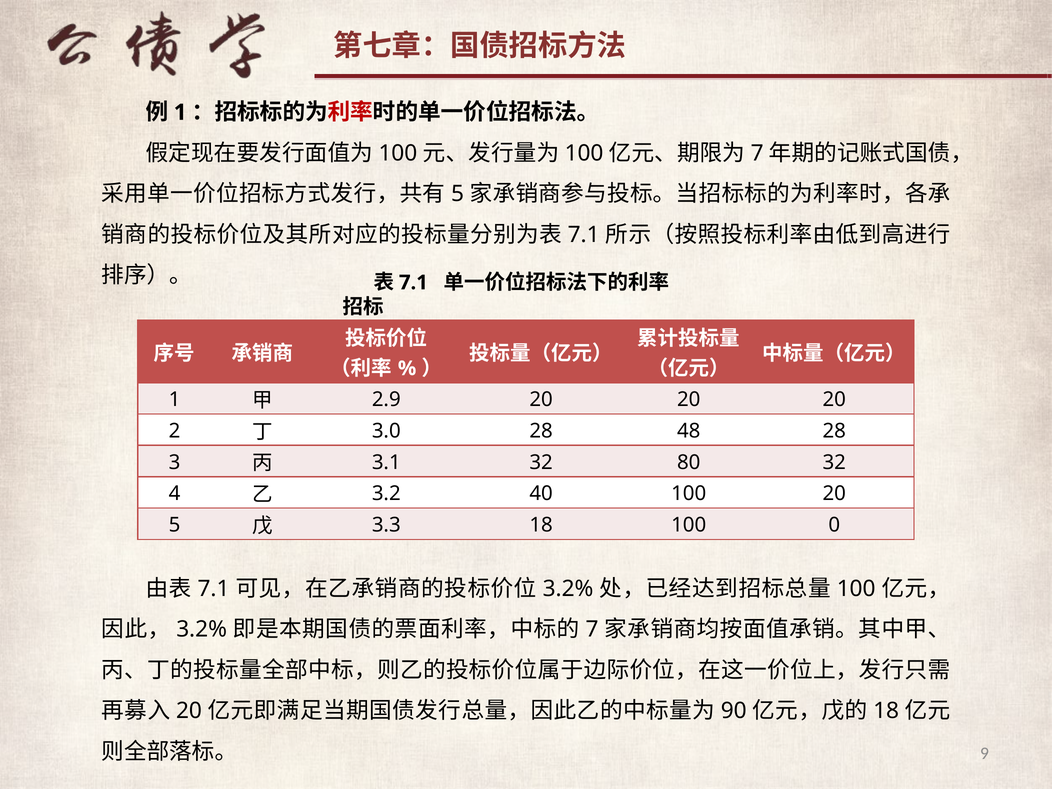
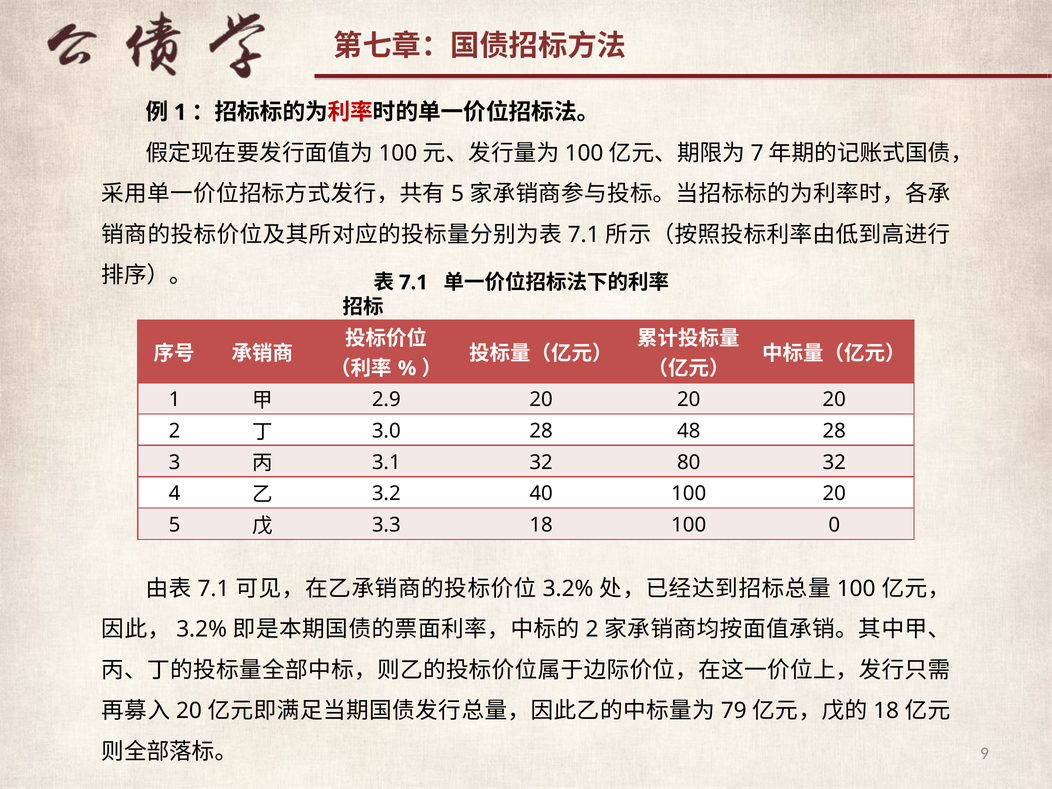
7 at (592, 629): 7 -> 2
90: 90 -> 79
